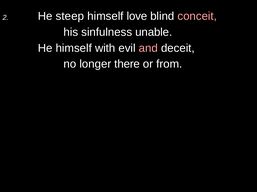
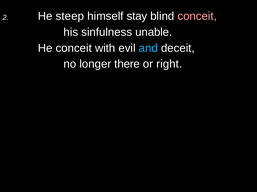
love: love -> stay
He himself: himself -> conceit
and colour: pink -> light blue
from: from -> right
